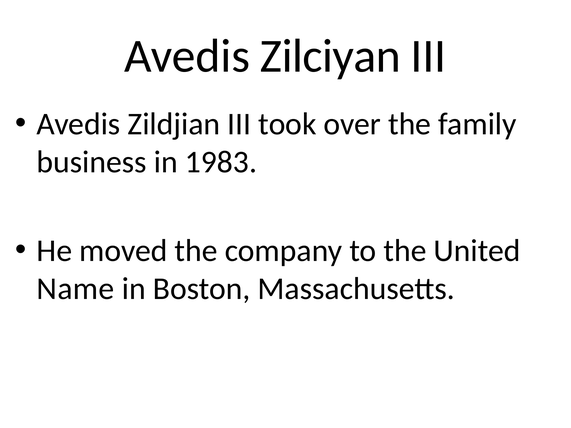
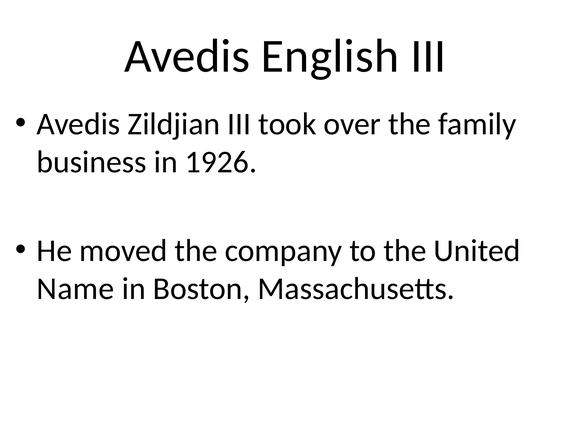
Zilciyan: Zilciyan -> English
1983: 1983 -> 1926
